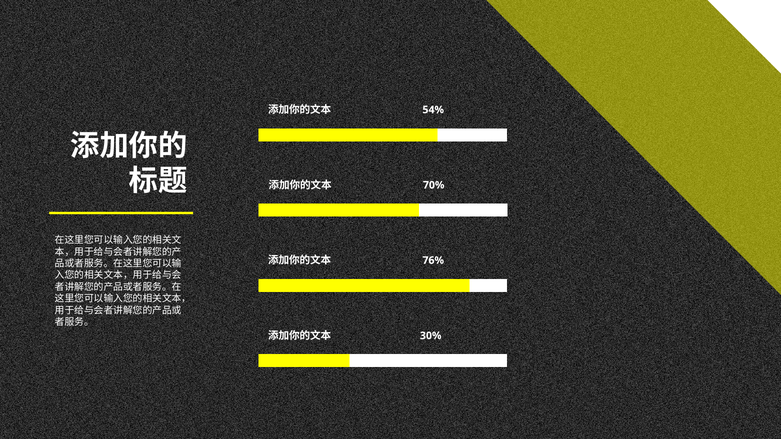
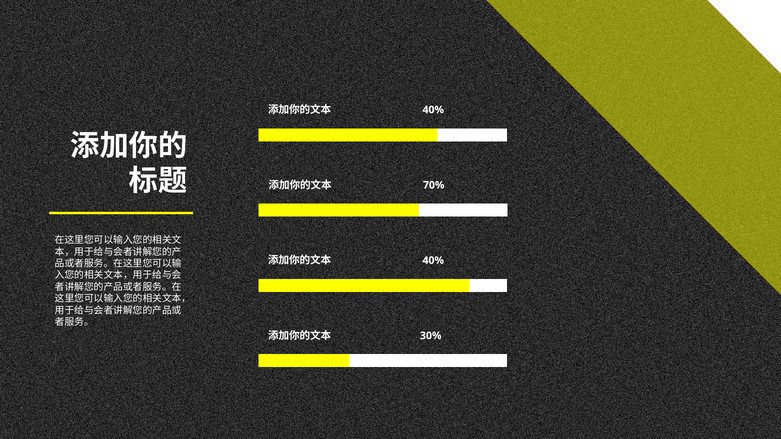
54% at (433, 110): 54% -> 40%
76% at (433, 260): 76% -> 40%
